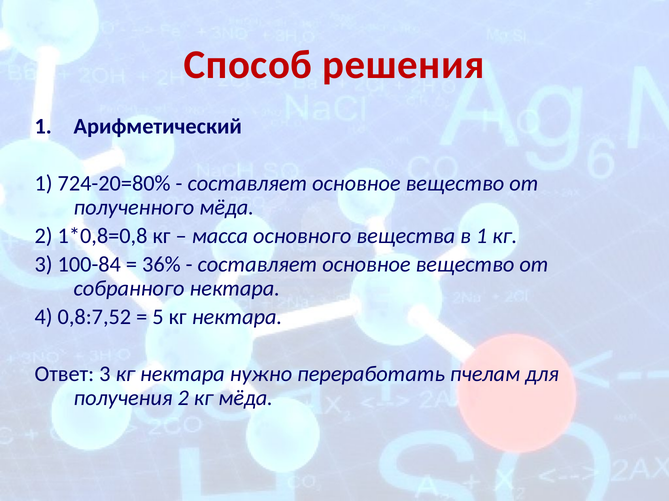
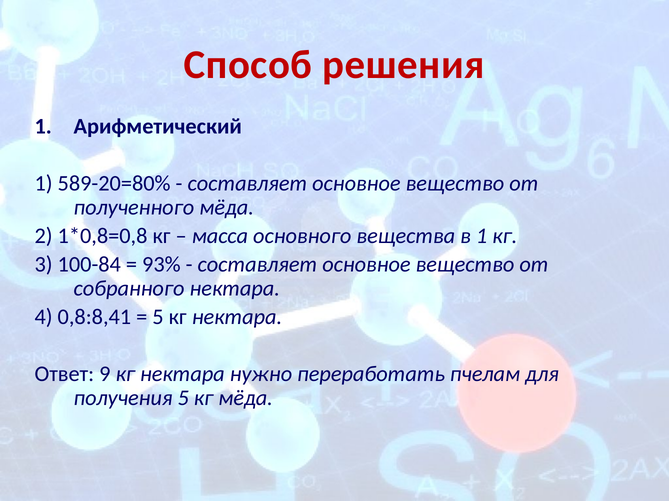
724-20=80%: 724-20=80% -> 589-20=80%
36%: 36% -> 93%
0,8:7,52: 0,8:7,52 -> 0,8:8,41
Ответ 3: 3 -> 9
получения 2: 2 -> 5
